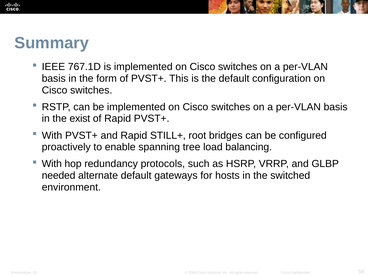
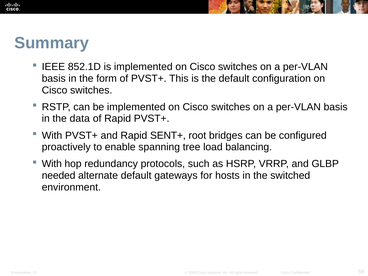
767.1D: 767.1D -> 852.1D
exist: exist -> data
STILL+: STILL+ -> SENT+
